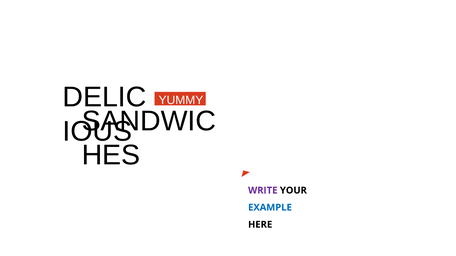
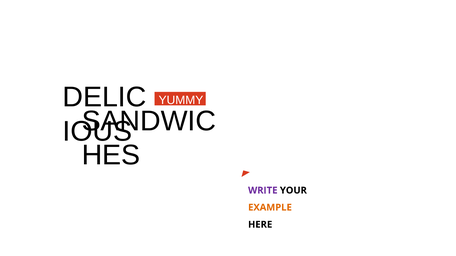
EXAMPLE colour: blue -> orange
